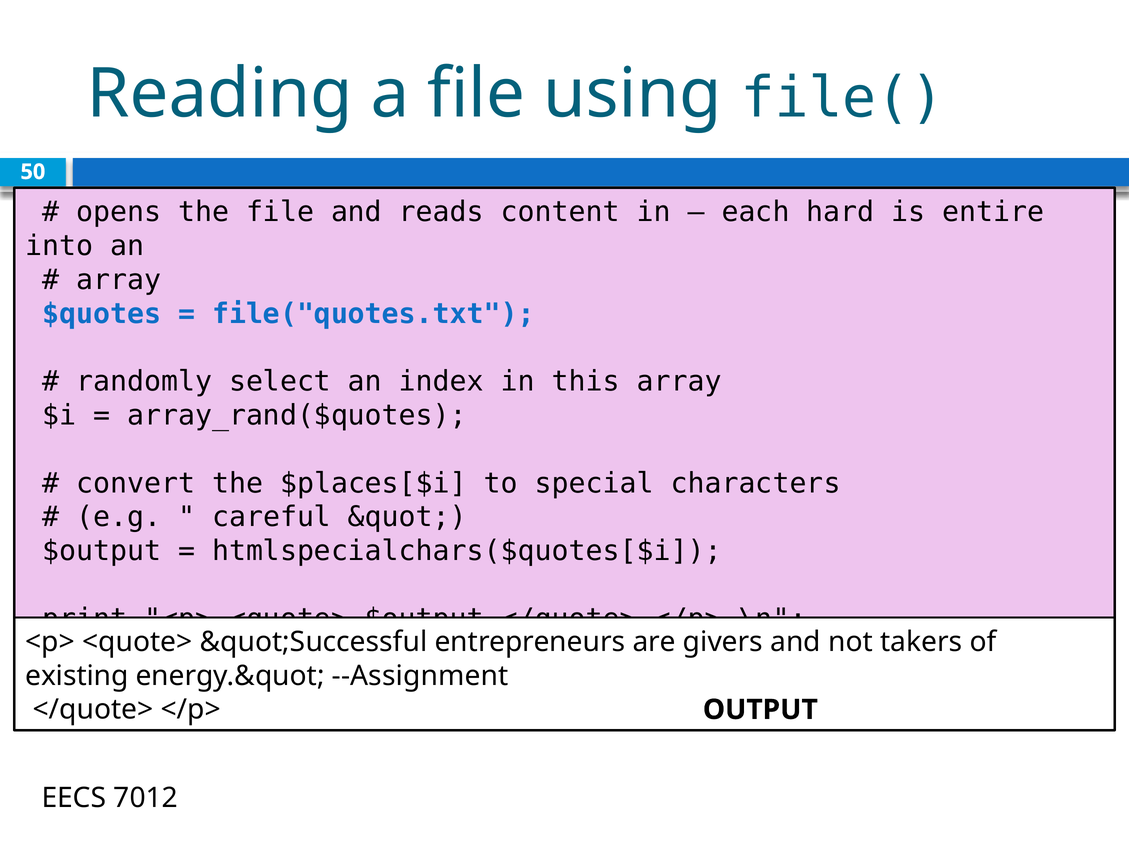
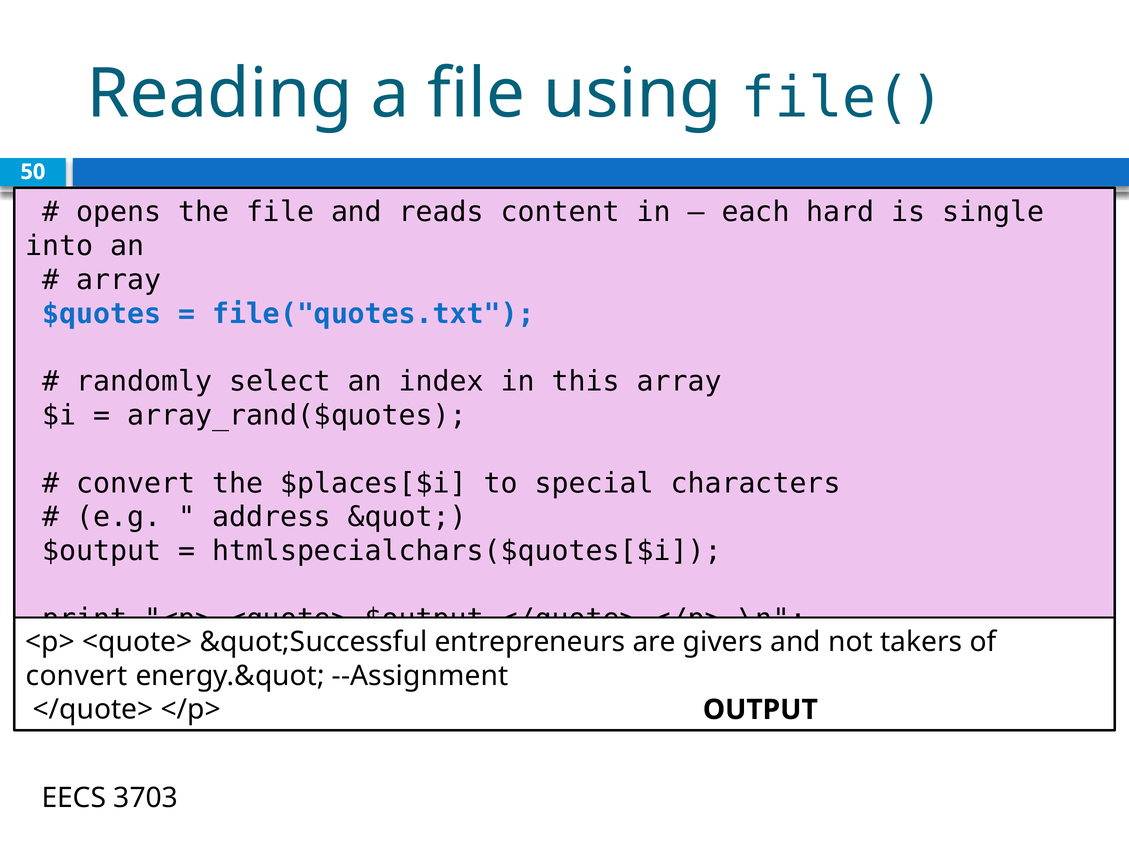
entire: entire -> single
careful: careful -> address
existing at (77, 676): existing -> convert
7012: 7012 -> 3703
